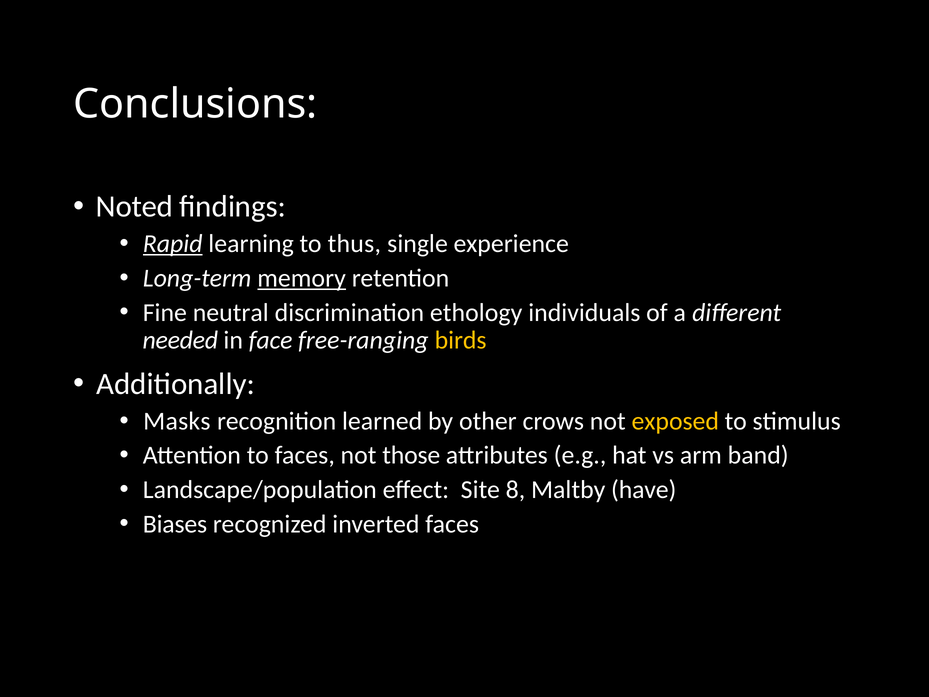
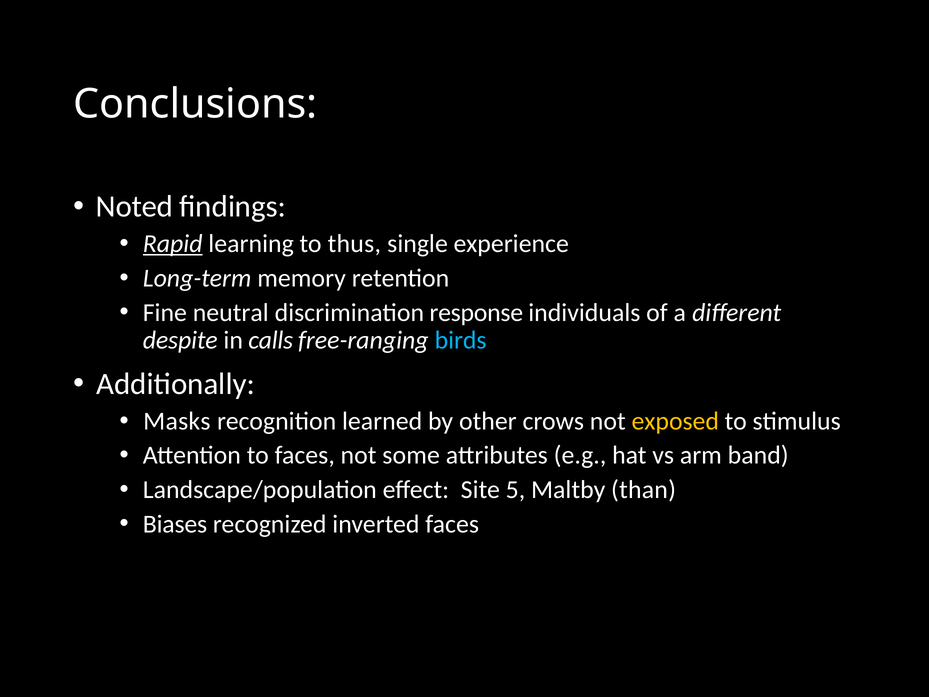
memory underline: present -> none
ethology: ethology -> response
needed: needed -> despite
face: face -> calls
birds colour: yellow -> light blue
those: those -> some
8: 8 -> 5
have: have -> than
